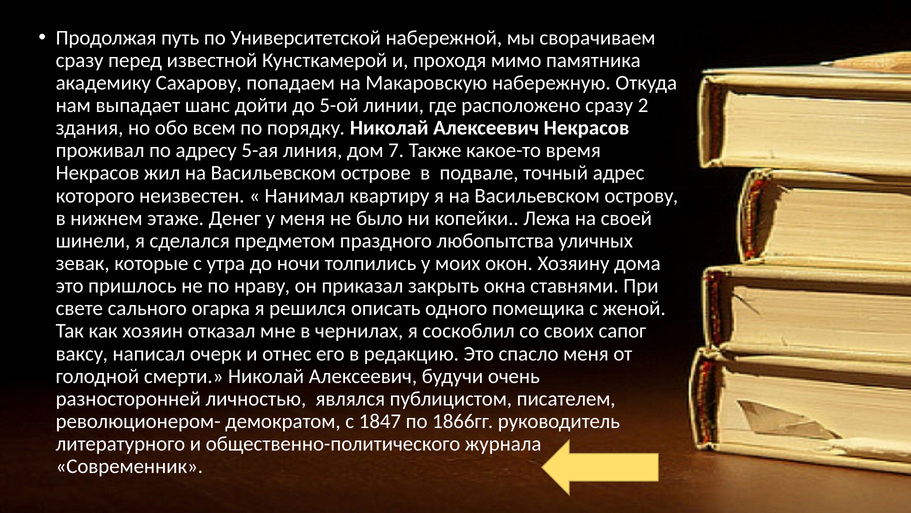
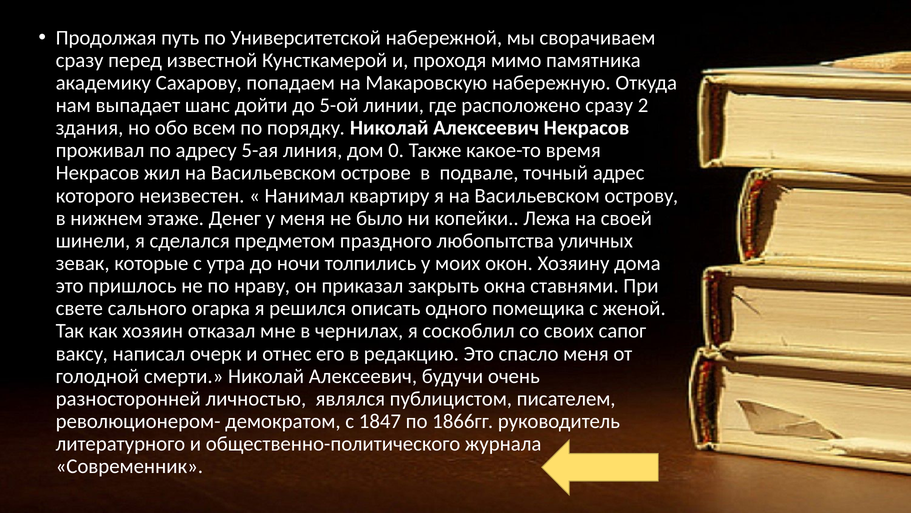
7: 7 -> 0
